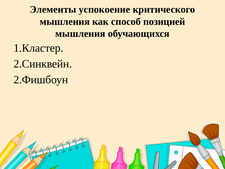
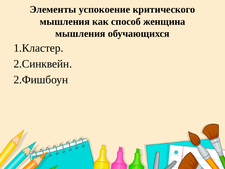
позицией: позицией -> женщина
